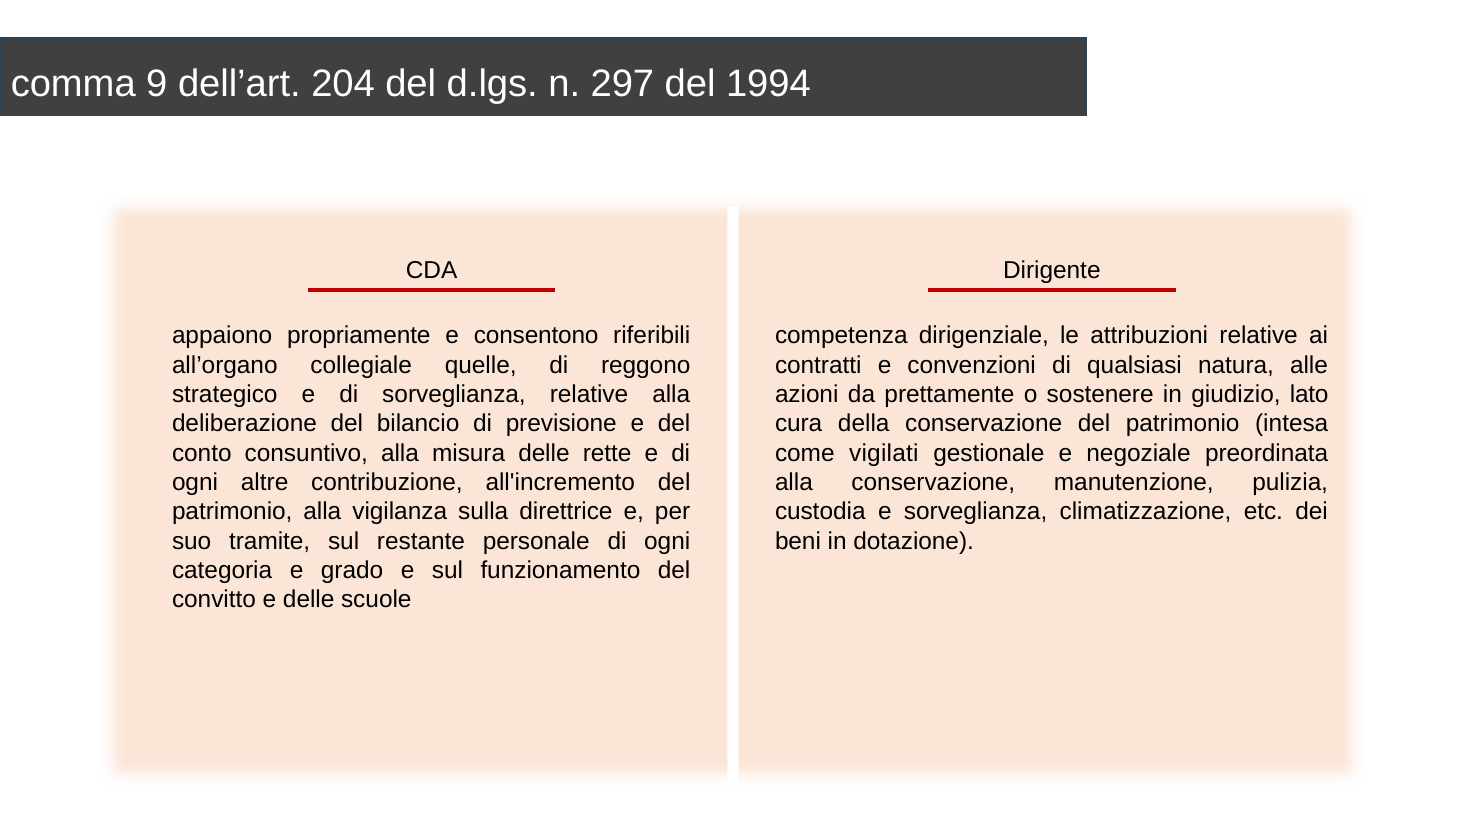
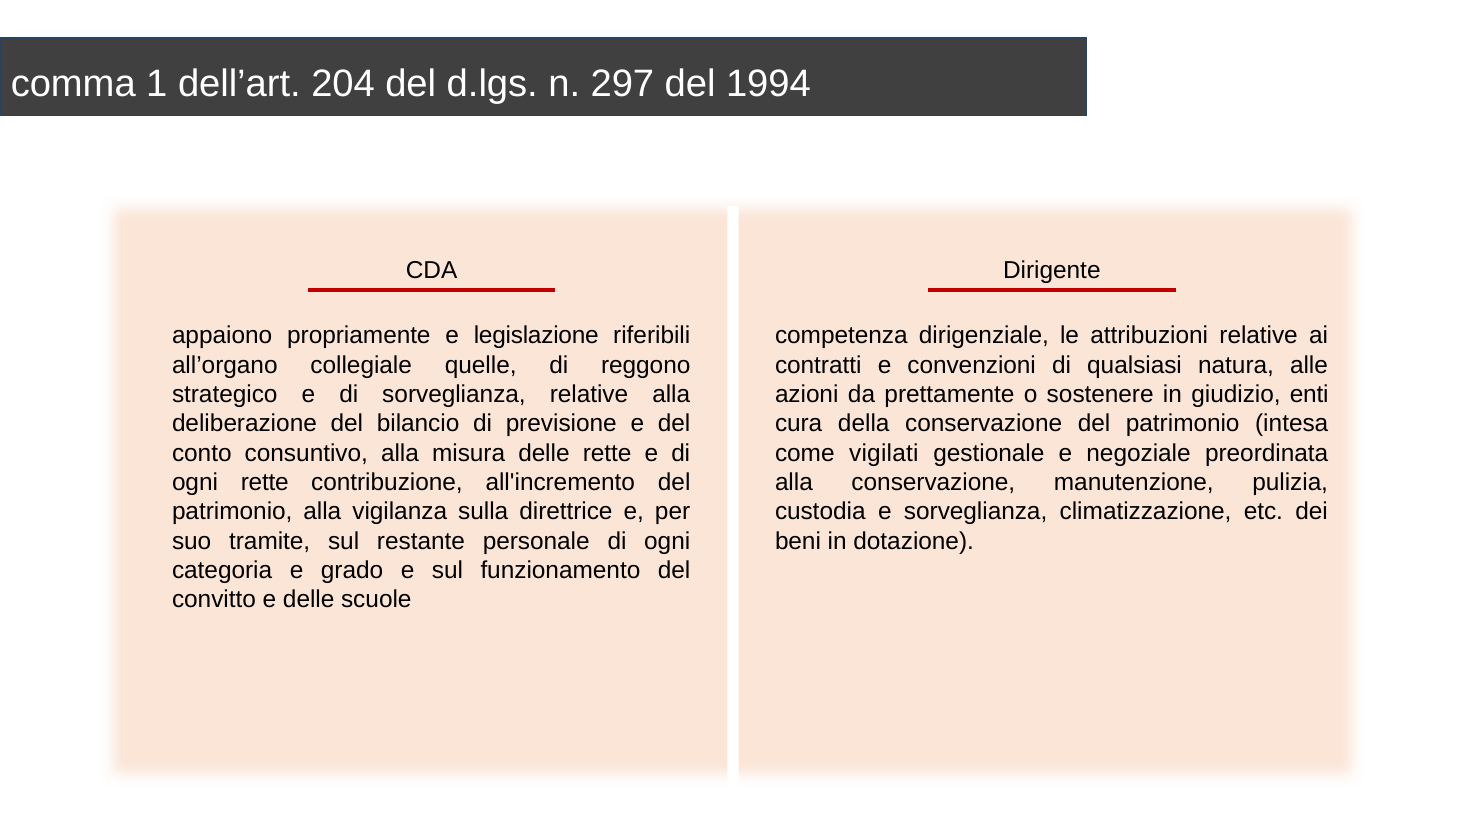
9: 9 -> 1
consentono: consentono -> legislazione
lato: lato -> enti
ogni altre: altre -> rette
